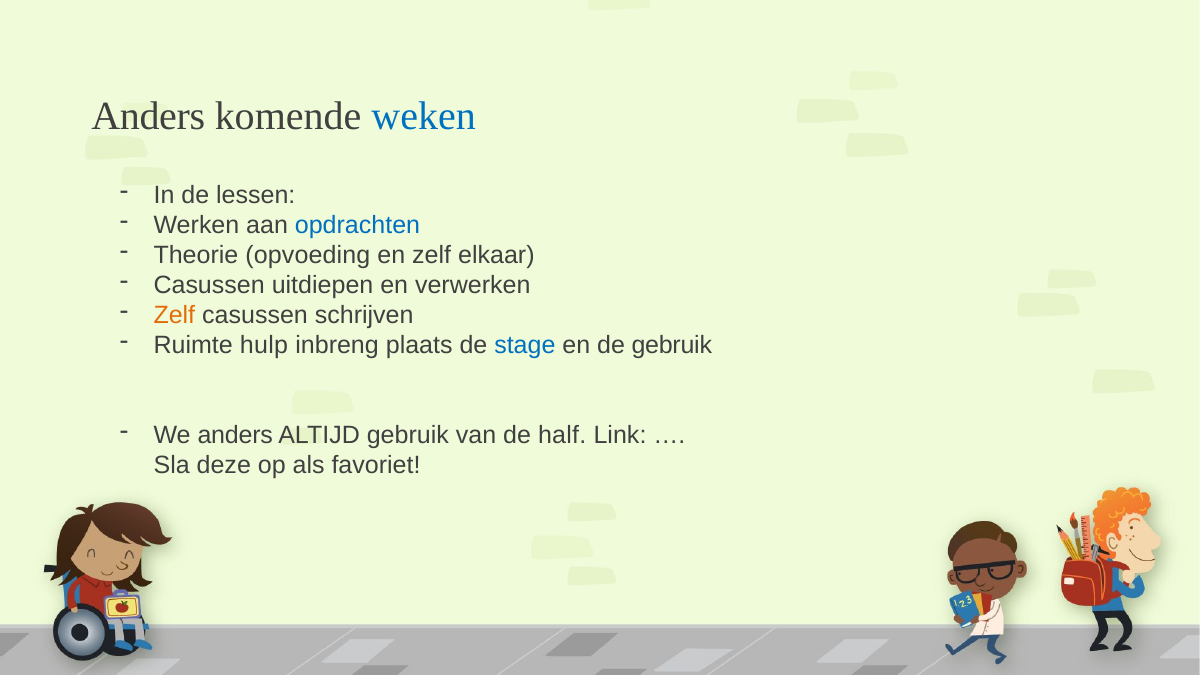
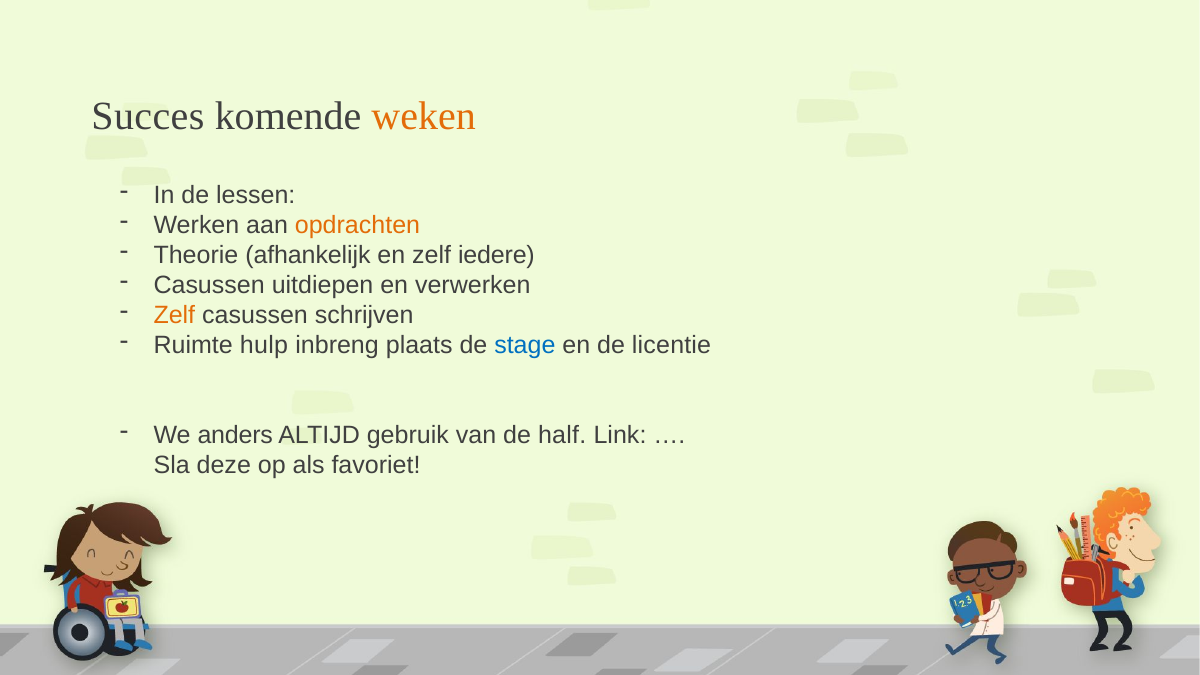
Anders at (148, 116): Anders -> Succes
weken colour: blue -> orange
opdrachten colour: blue -> orange
opvoeding: opvoeding -> afhankelijk
elkaar: elkaar -> iedere
de gebruik: gebruik -> licentie
